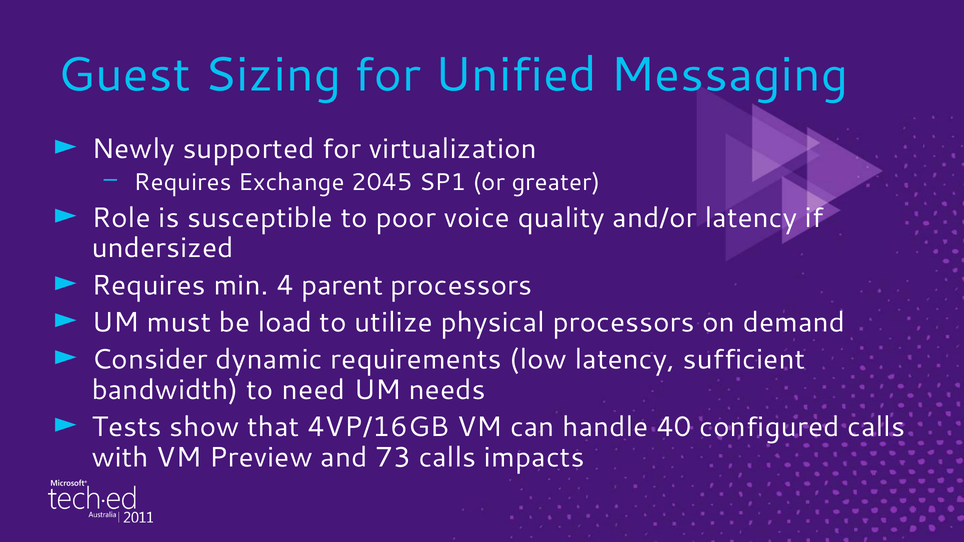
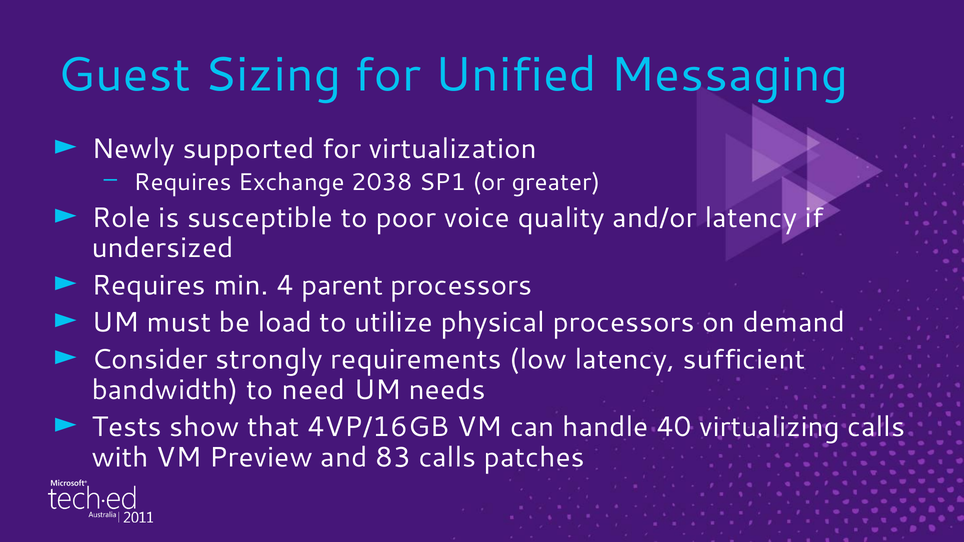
2045: 2045 -> 2038
dynamic: dynamic -> strongly
configured: configured -> virtualizing
73: 73 -> 83
impacts: impacts -> patches
